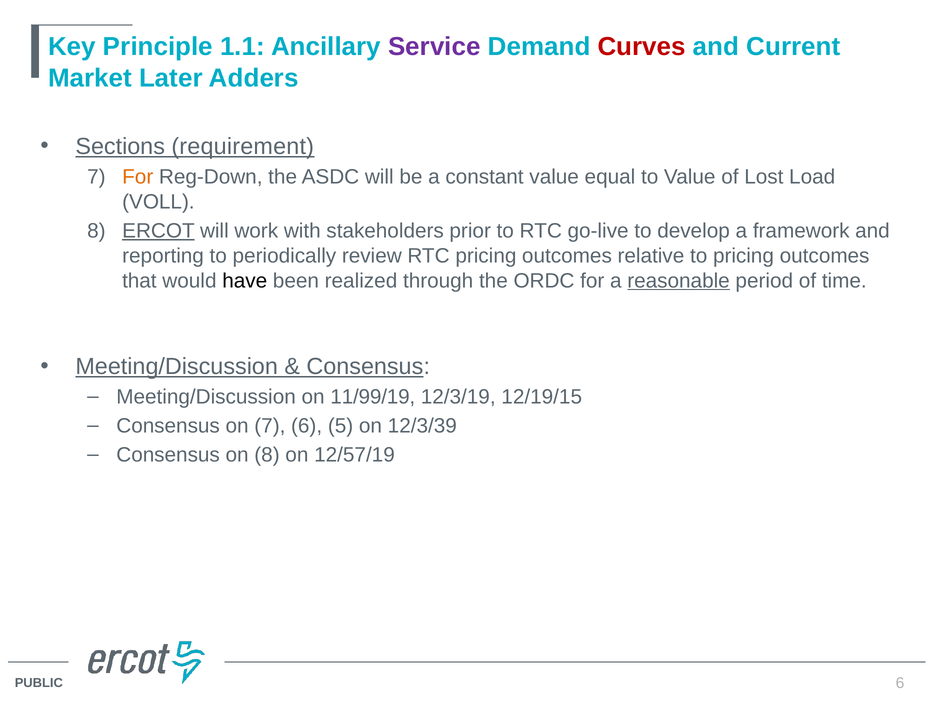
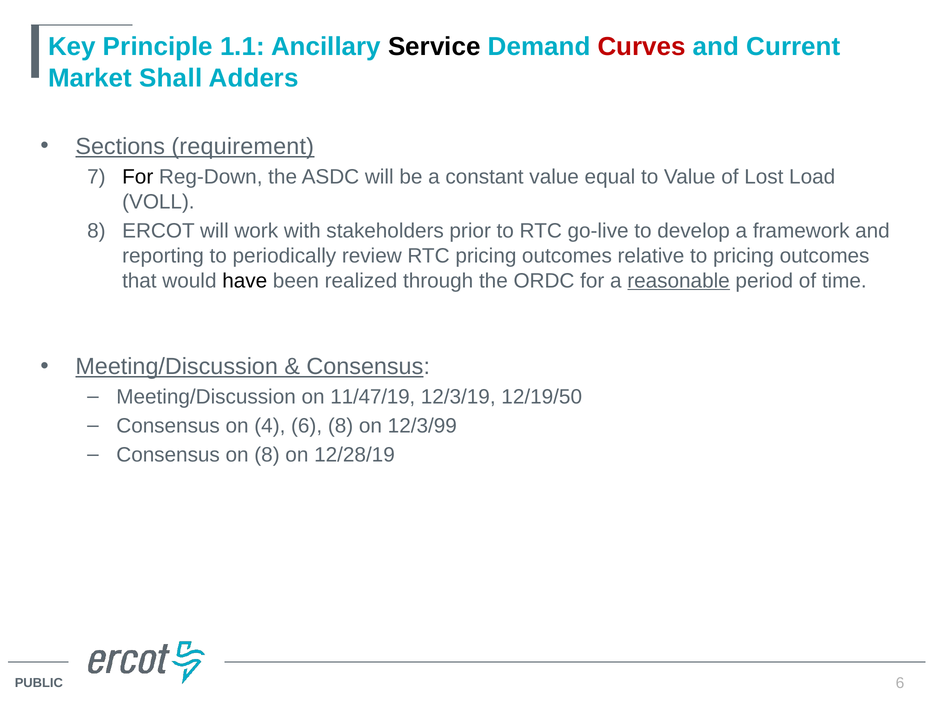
Service colour: purple -> black
Later: Later -> Shall
For at (138, 177) colour: orange -> black
ERCOT underline: present -> none
11/99/19: 11/99/19 -> 11/47/19
12/19/15: 12/19/15 -> 12/19/50
on 7: 7 -> 4
6 5: 5 -> 8
12/3/39: 12/3/39 -> 12/3/99
12/57/19: 12/57/19 -> 12/28/19
